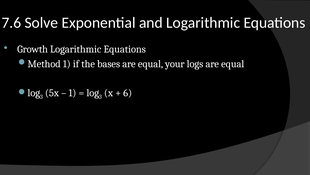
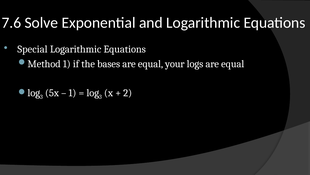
Growth: Growth -> Special
6: 6 -> 2
